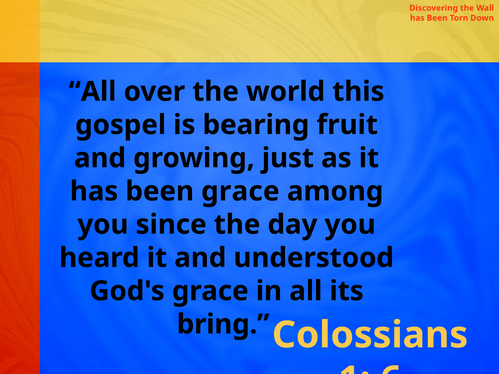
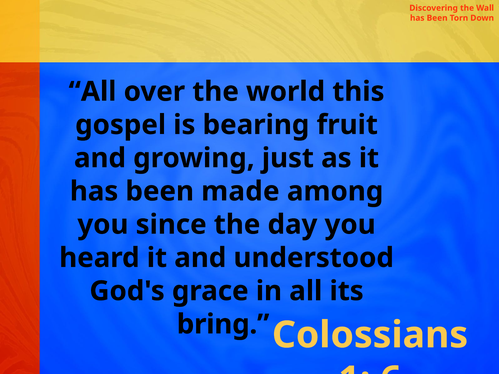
been grace: grace -> made
